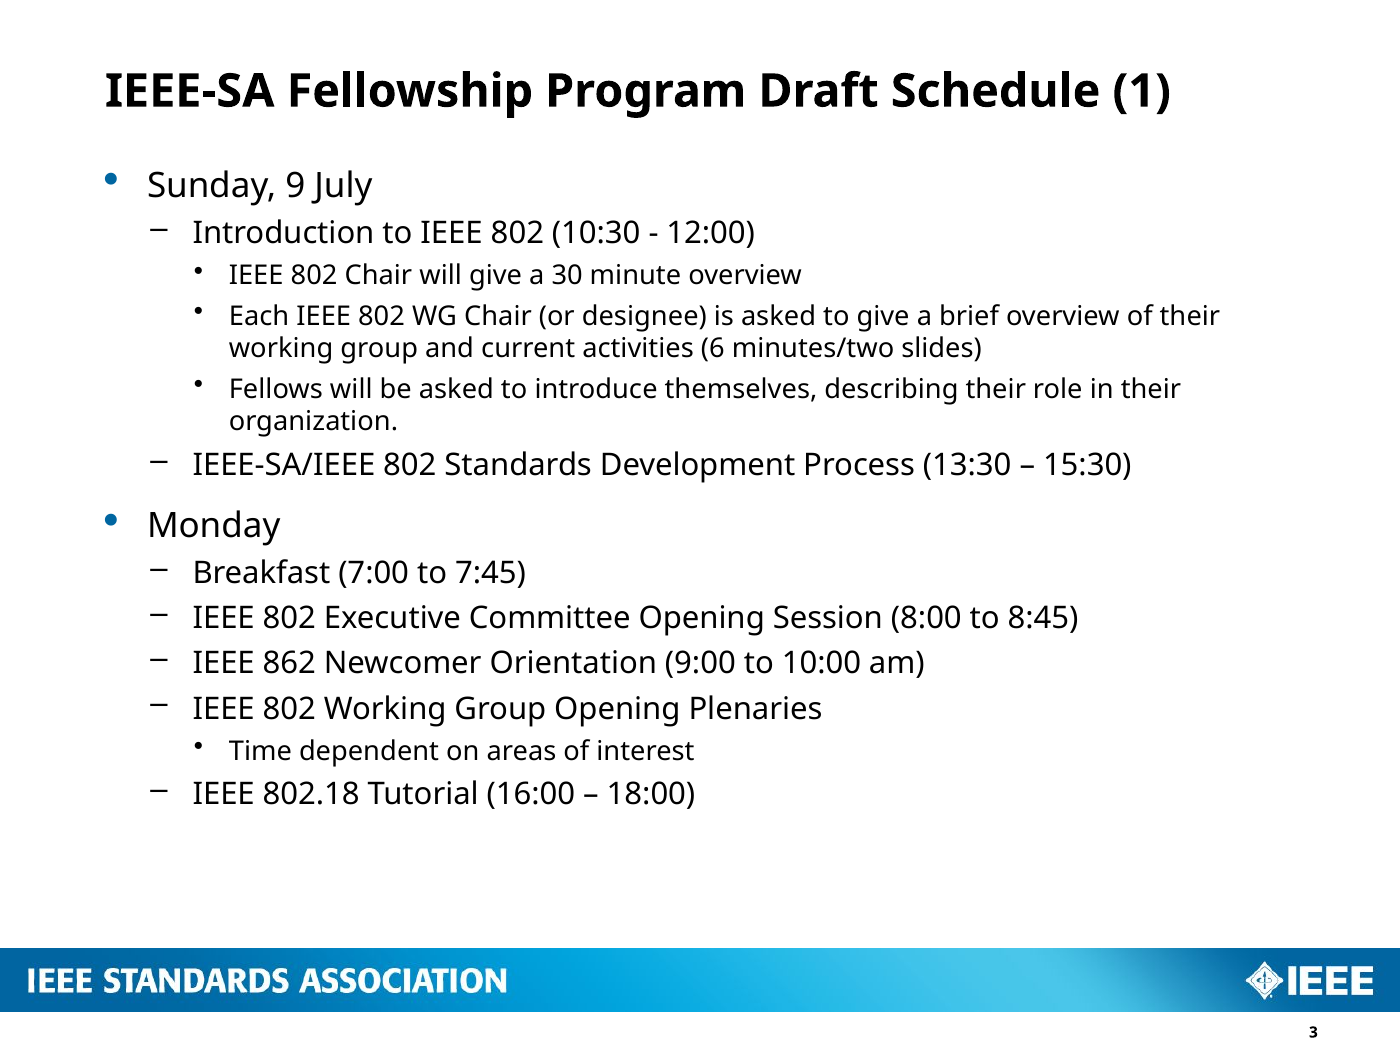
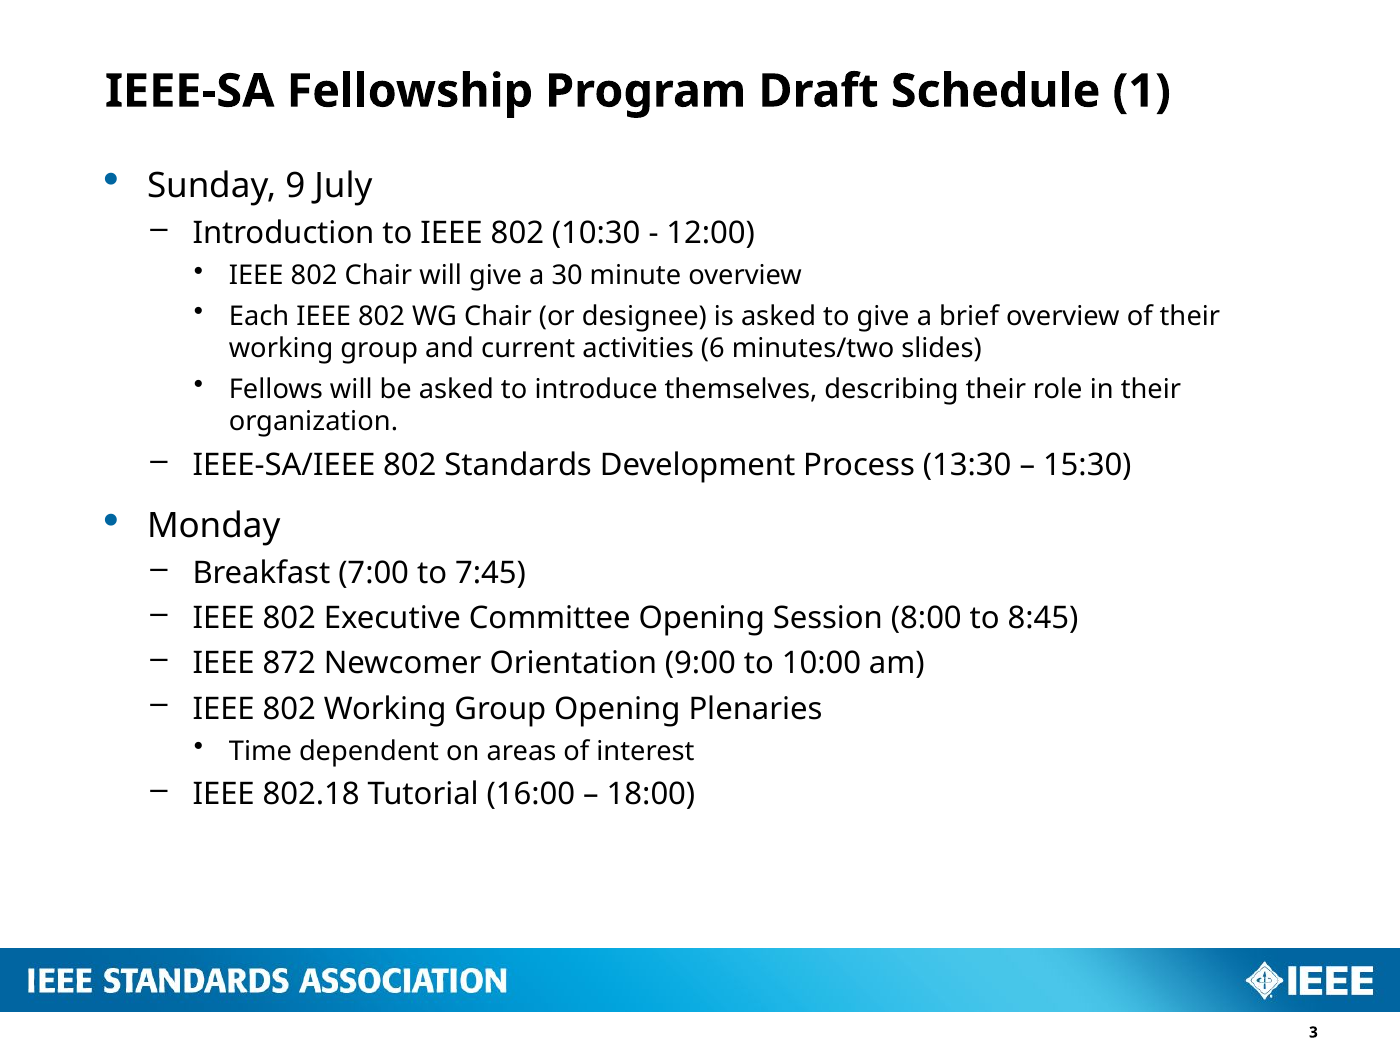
862: 862 -> 872
